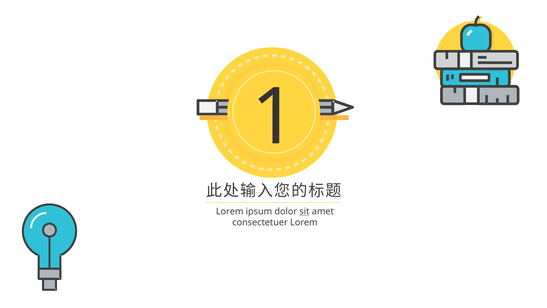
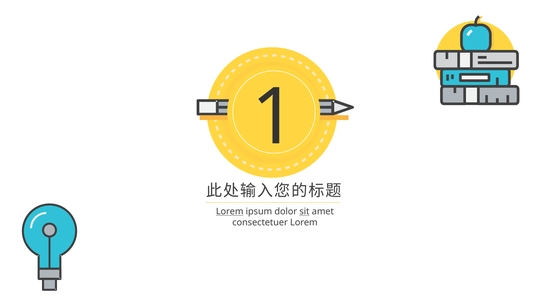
Lorem at (230, 211) underline: none -> present
